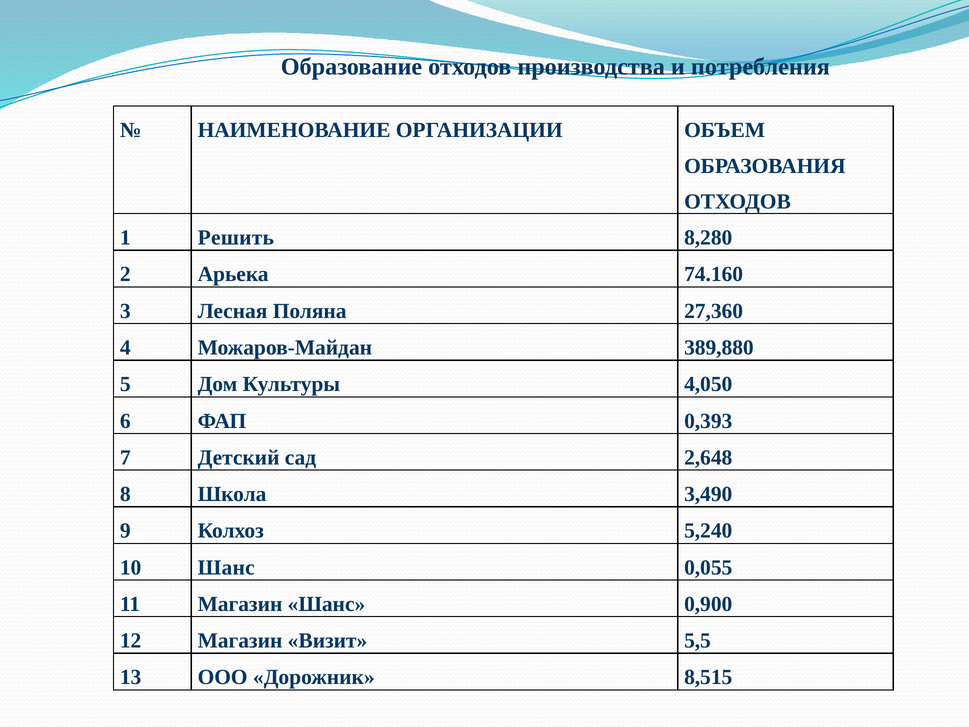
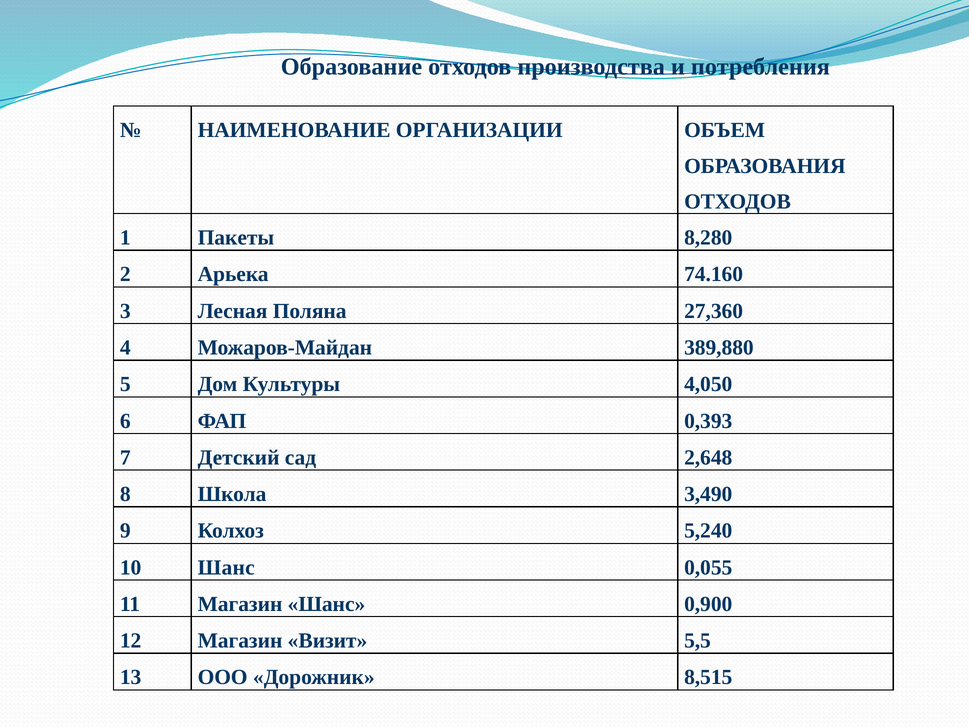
Решить: Решить -> Пакеты
